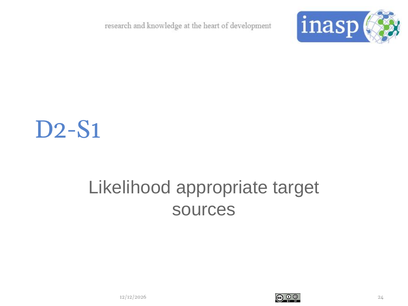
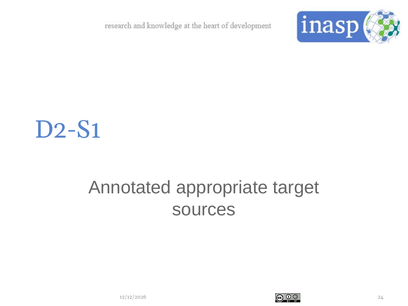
Likelihood: Likelihood -> Annotated
